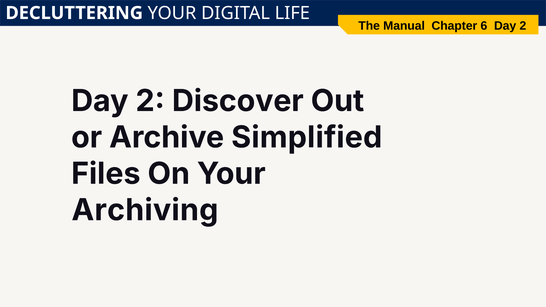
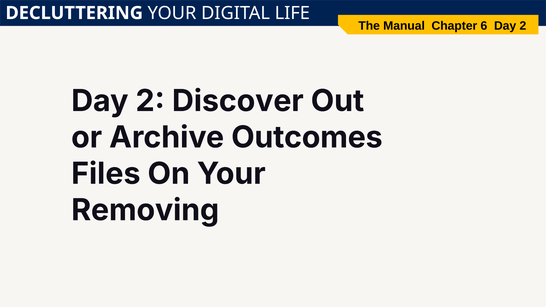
Simplified: Simplified -> Outcomes
Archiving: Archiving -> Removing
